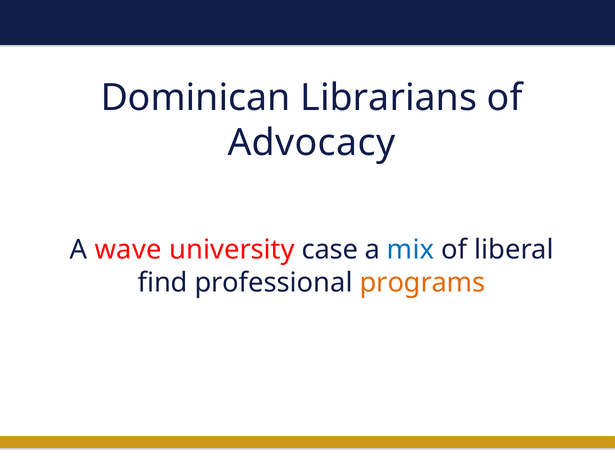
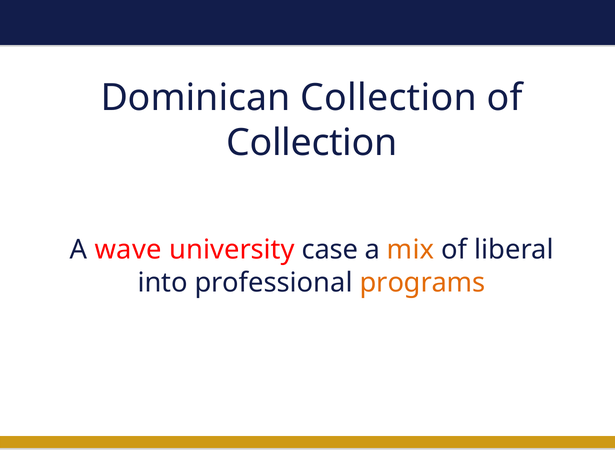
Dominican Librarians: Librarians -> Collection
Advocacy at (311, 143): Advocacy -> Collection
mix colour: blue -> orange
find: find -> into
